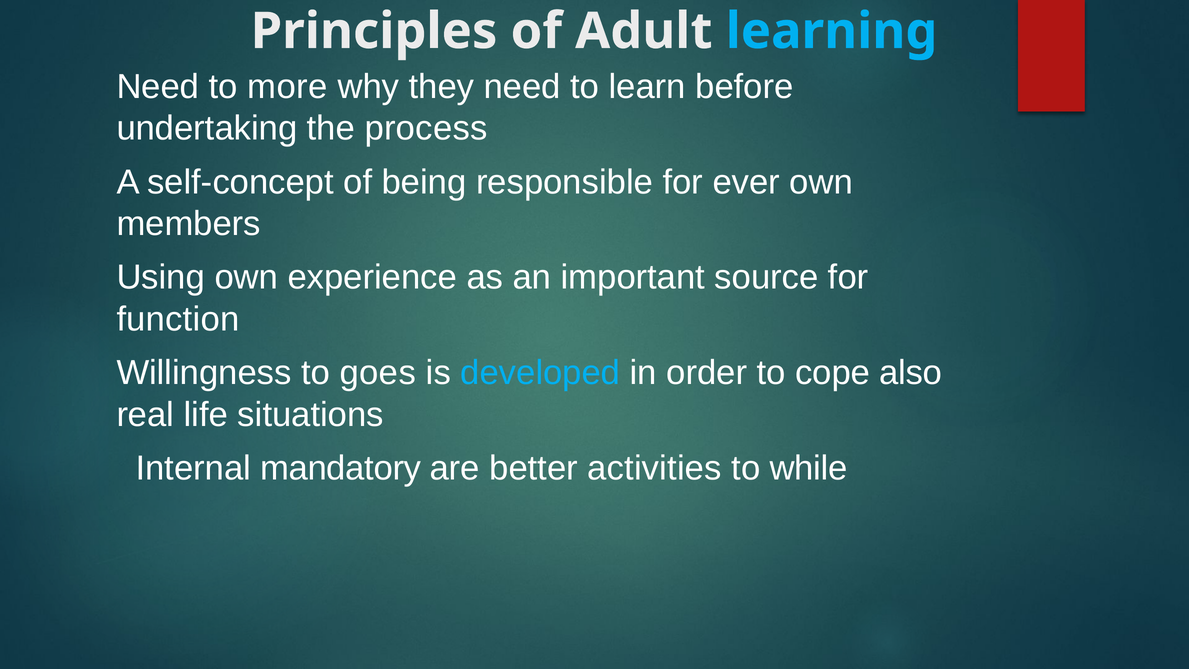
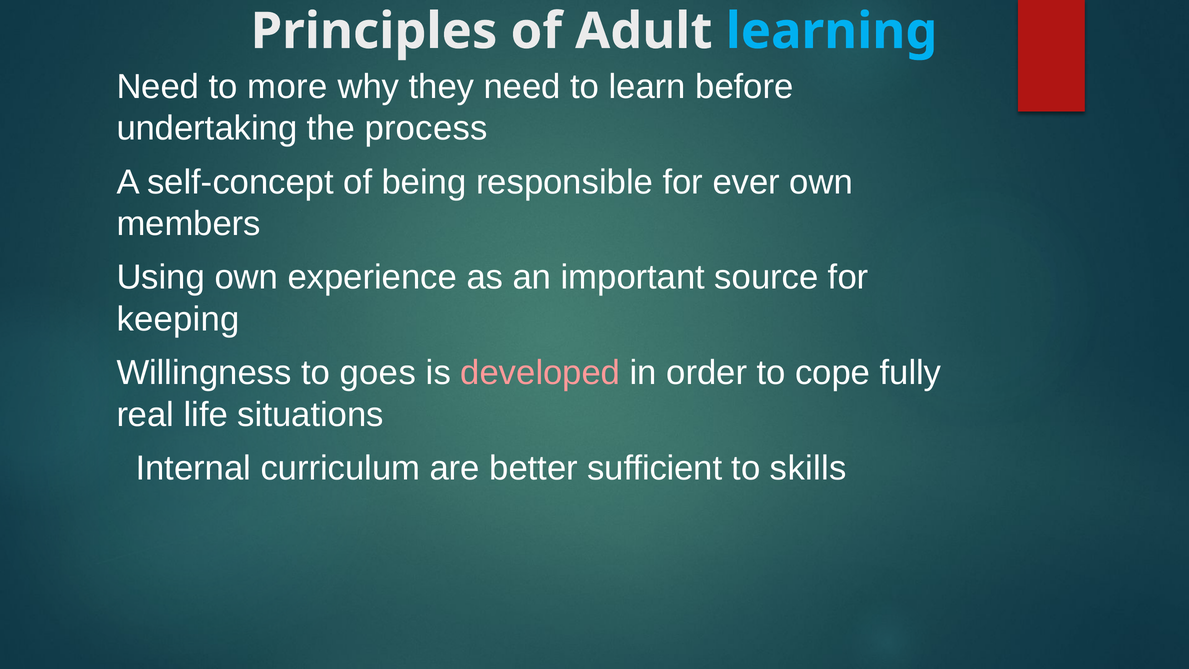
function: function -> keeping
developed colour: light blue -> pink
also: also -> fully
mandatory: mandatory -> curriculum
activities: activities -> sufficient
while: while -> skills
